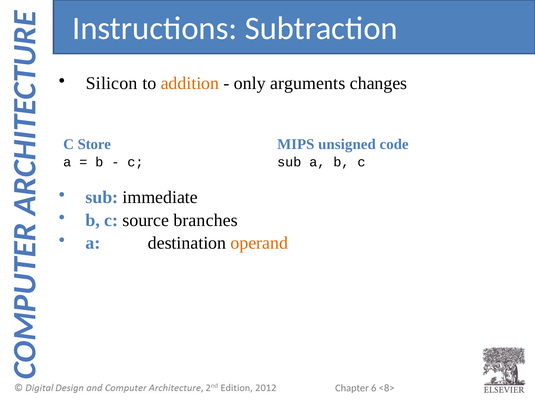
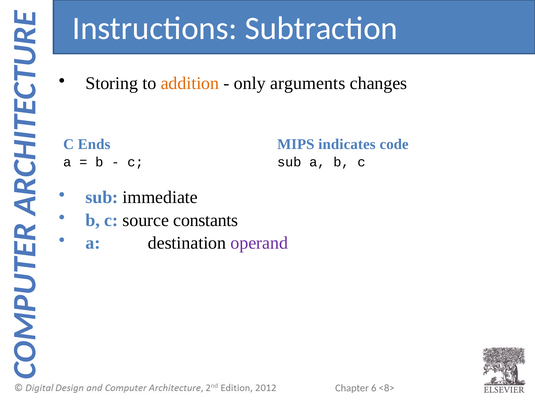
Silicon: Silicon -> Storing
Store: Store -> Ends
unsigned: unsigned -> indicates
branches: branches -> constants
operand colour: orange -> purple
